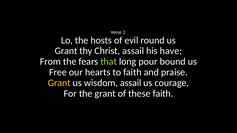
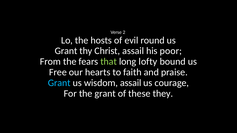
have: have -> poor
pour: pour -> lofty
Grant at (59, 83) colour: yellow -> light blue
these faith: faith -> they
